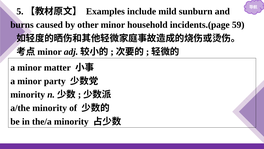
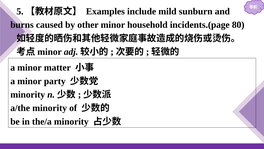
59: 59 -> 80
